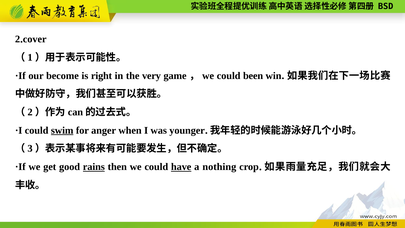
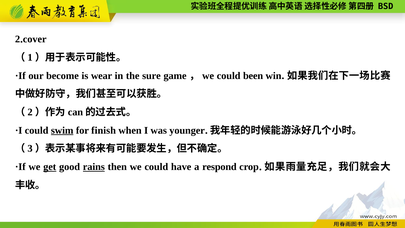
right: right -> wear
very: very -> sure
anger: anger -> finish
get underline: none -> present
have underline: present -> none
nothing: nothing -> respond
